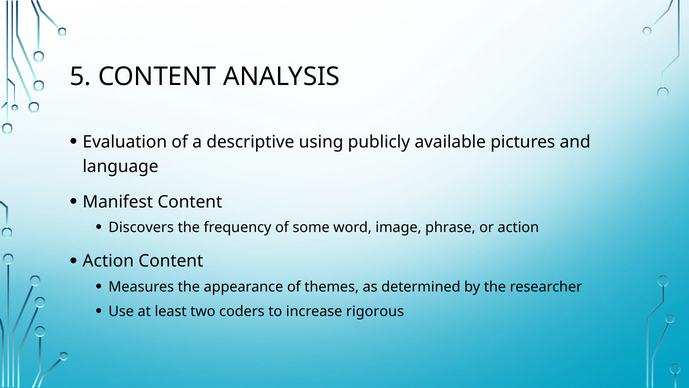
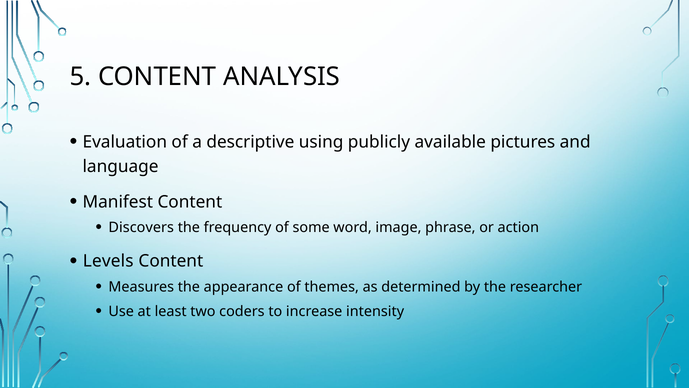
Action at (108, 261): Action -> Levels
rigorous: rigorous -> intensity
